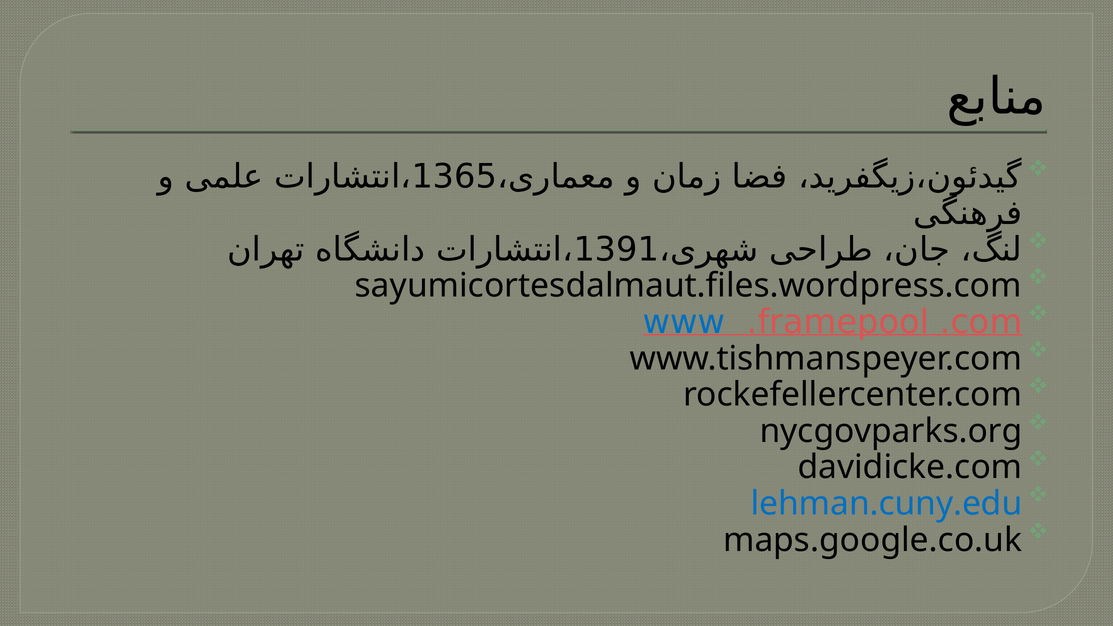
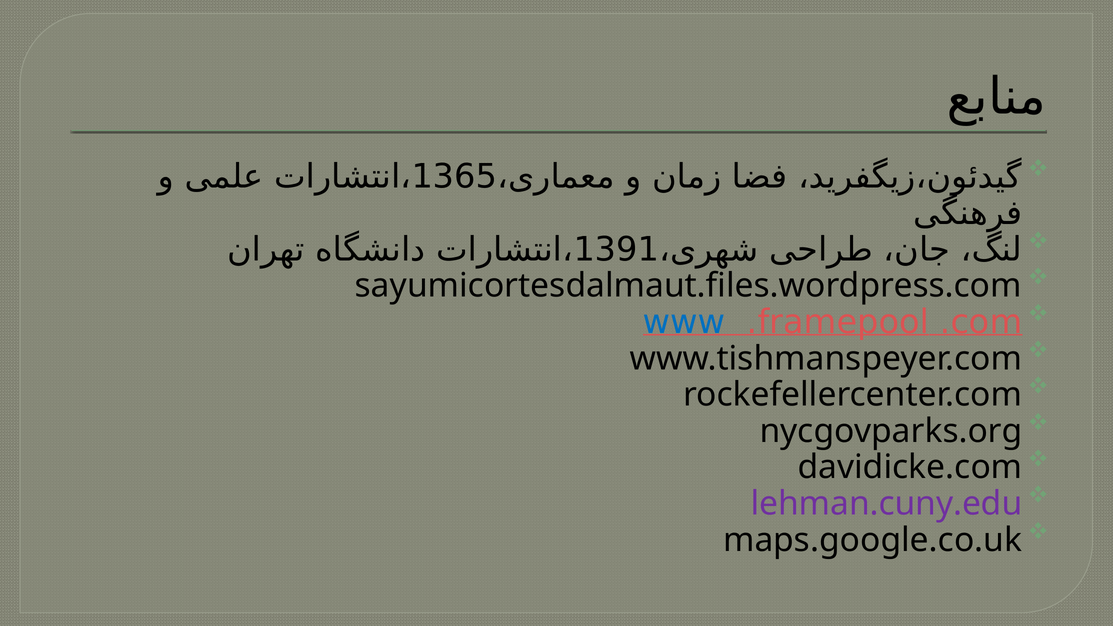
lehman.cuny.edu colour: blue -> purple
